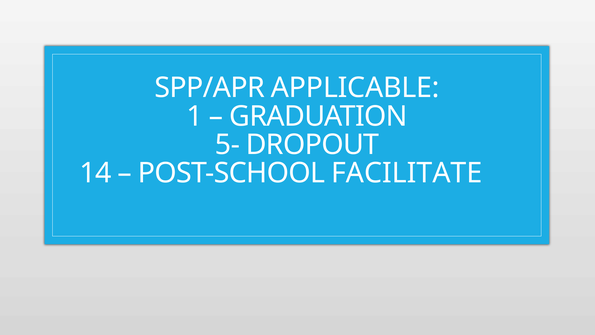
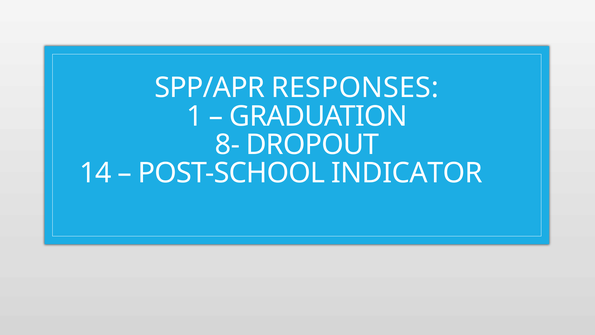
APPLICABLE: APPLICABLE -> RESPONSES
5-: 5- -> 8-
FACILITATE: FACILITATE -> INDICATOR
